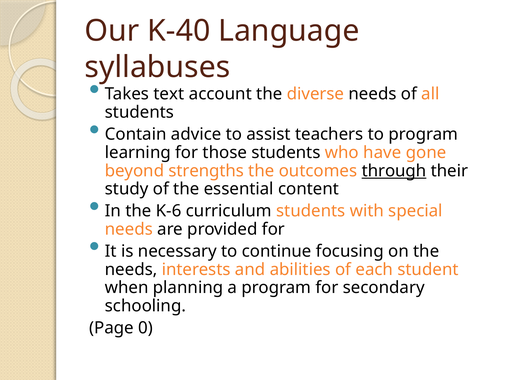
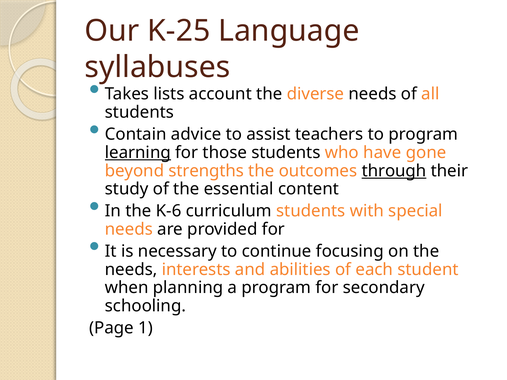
K-40: K-40 -> K-25
text: text -> lists
learning underline: none -> present
0: 0 -> 1
